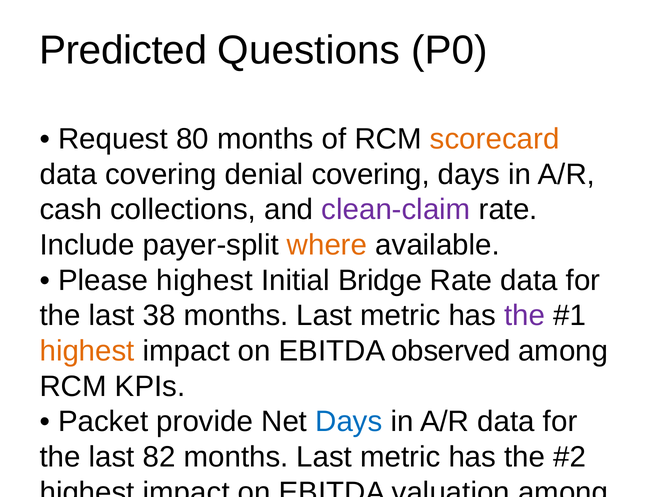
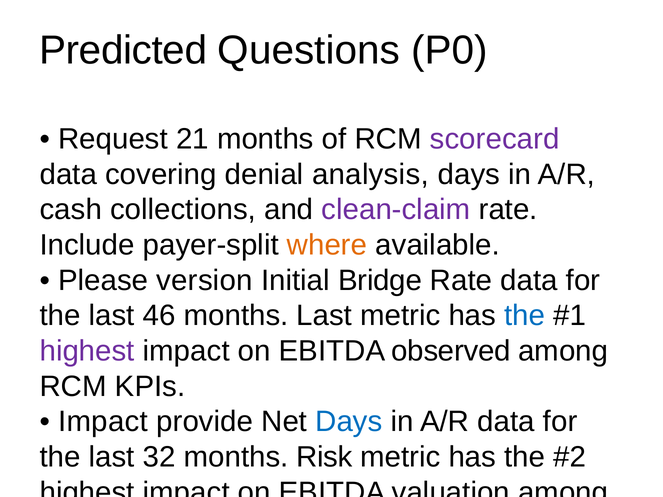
80: 80 -> 21
scorecard colour: orange -> purple
denial covering: covering -> analysis
Please highest: highest -> version
38: 38 -> 46
the at (525, 316) colour: purple -> blue
highest at (87, 351) colour: orange -> purple
Packet at (103, 422): Packet -> Impact
82: 82 -> 32
Last at (324, 457): Last -> Risk
